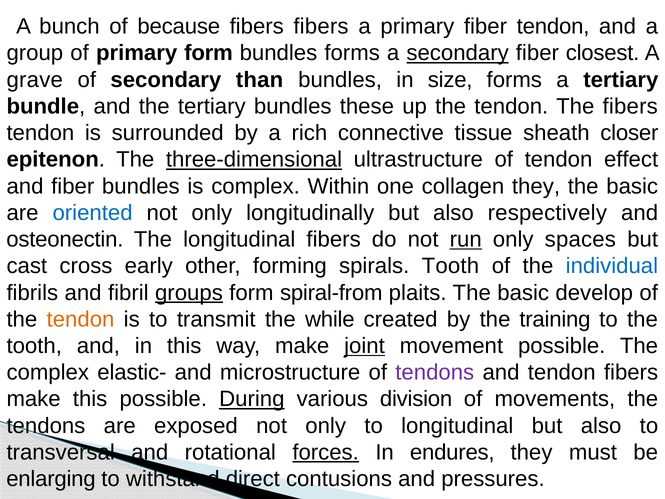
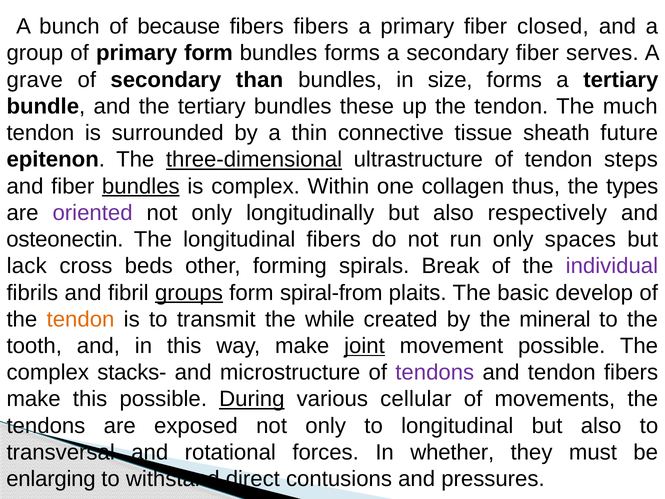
fiber tendon: tendon -> closed
secondary at (458, 53) underline: present -> none
closest: closest -> serves
The fibers: fibers -> much
rich: rich -> thin
closer: closer -> future
effect: effect -> steps
bundles at (141, 186) underline: none -> present
collagen they: they -> thus
basic at (632, 186): basic -> types
oriented colour: blue -> purple
run underline: present -> none
cast: cast -> lack
early: early -> beds
spirals Tooth: Tooth -> Break
individual colour: blue -> purple
training: training -> mineral
elastic-: elastic- -> stacks-
division: division -> cellular
forces underline: present -> none
endures: endures -> whether
